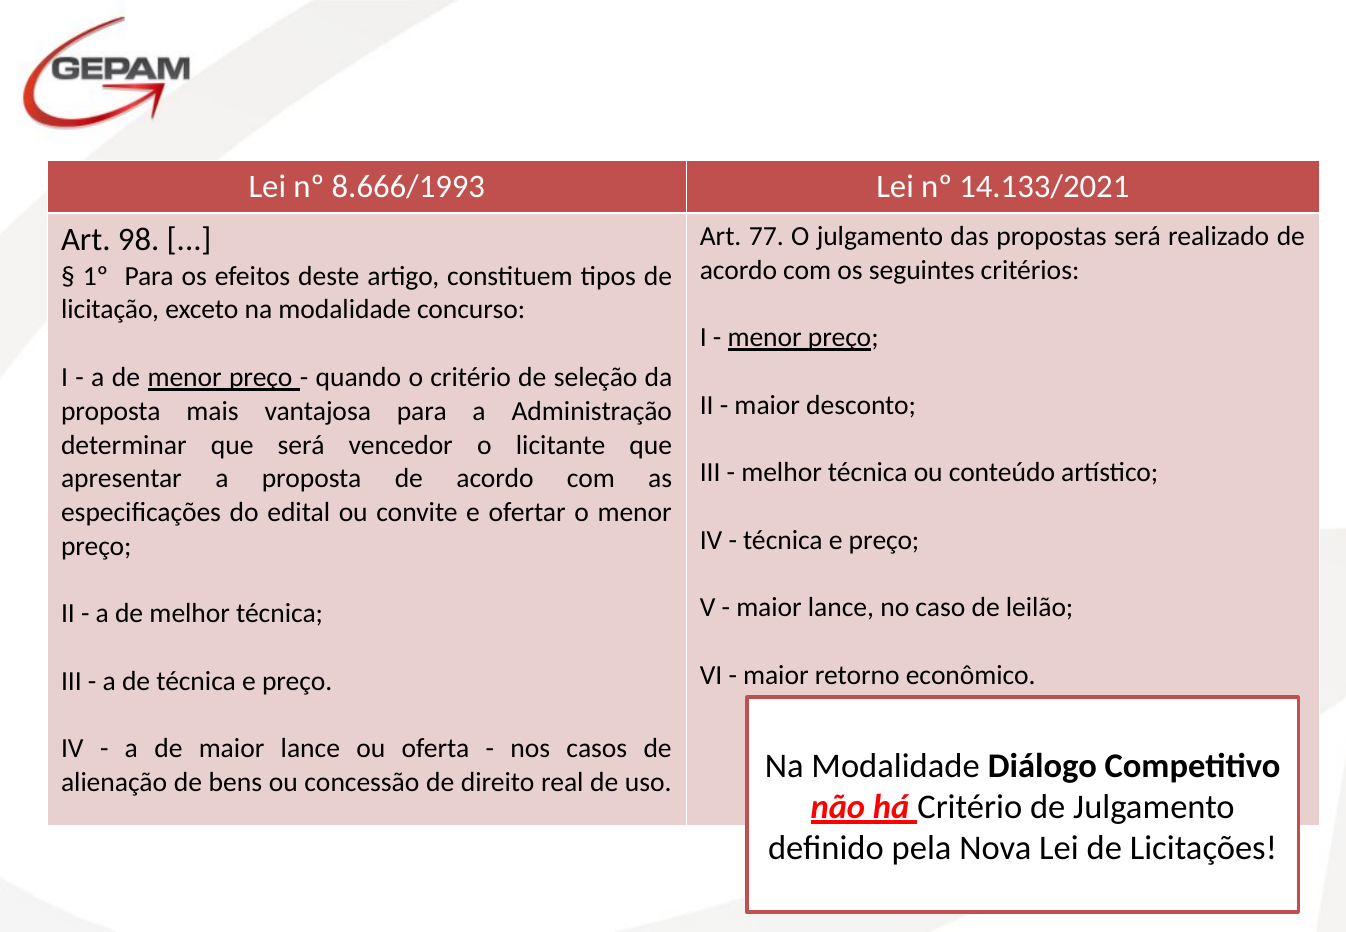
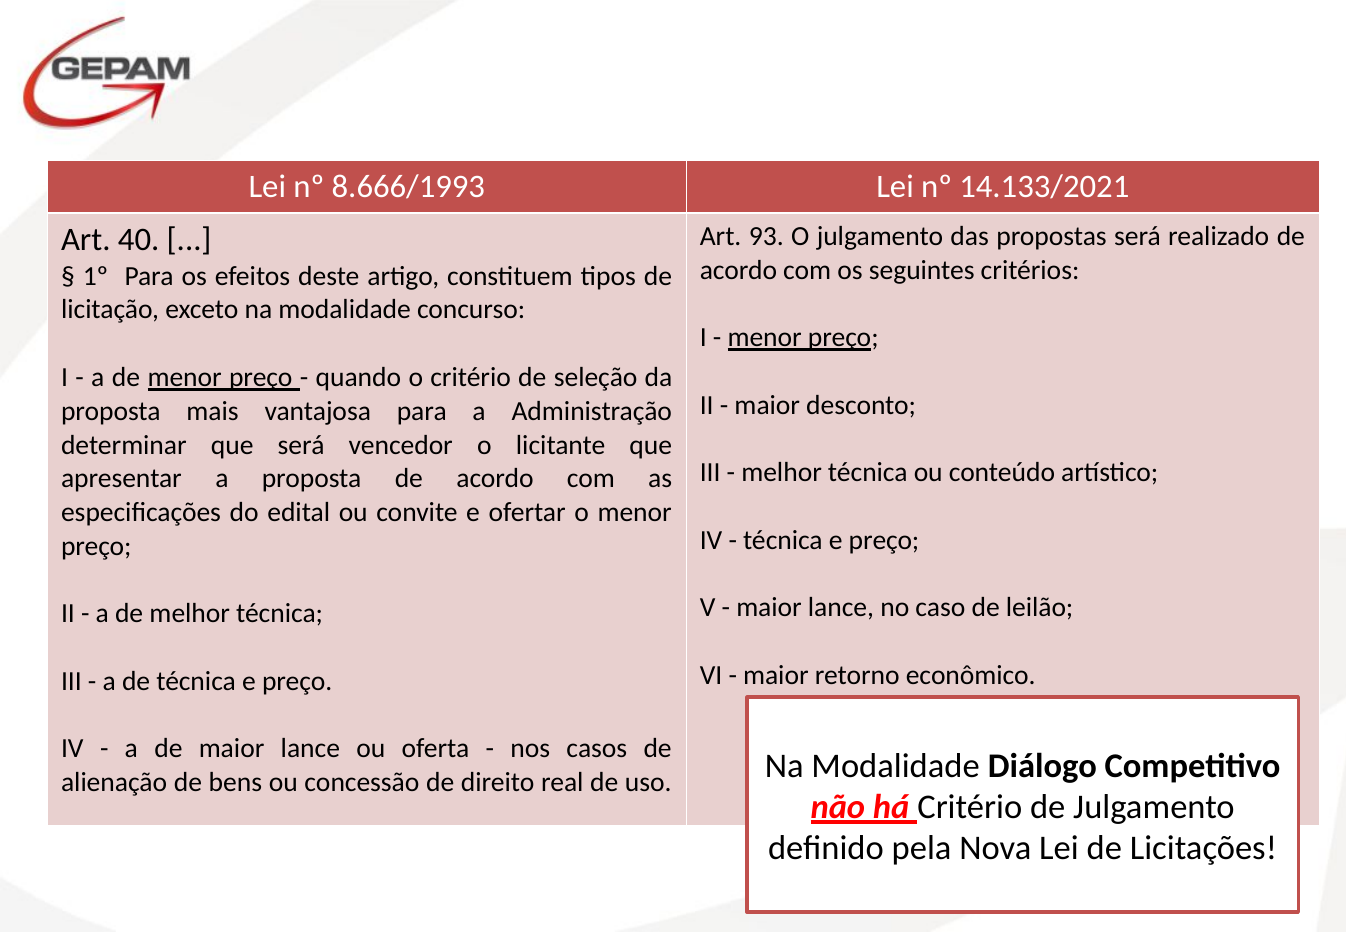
77: 77 -> 93
98: 98 -> 40
